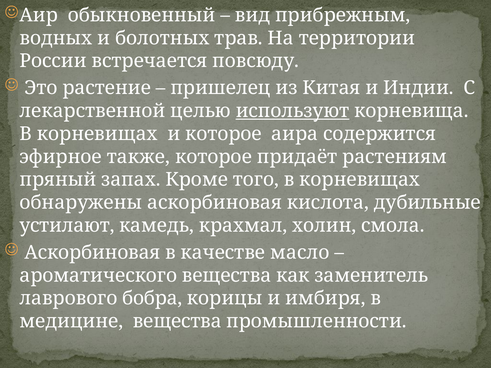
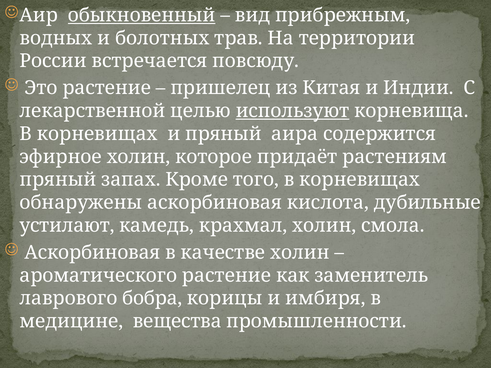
обыкновенный underline: none -> present
и которое: которое -> пряный
эфирное также: также -> холин
качестве масло: масло -> холин
ароматического вещества: вещества -> растение
